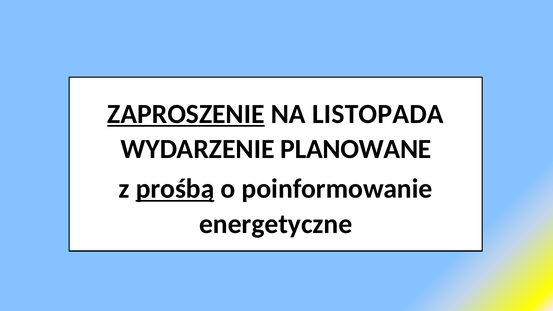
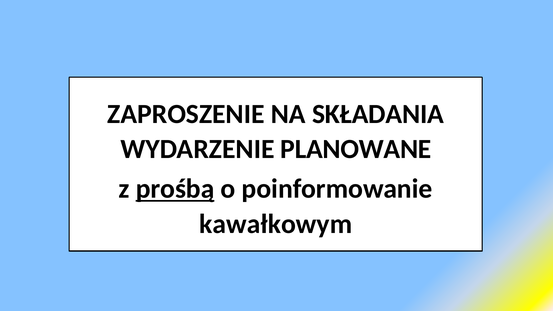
ZAPROSZENIE underline: present -> none
LISTOPADA: LISTOPADA -> SKŁADANIA
energetyczne: energetyczne -> kawałkowym
